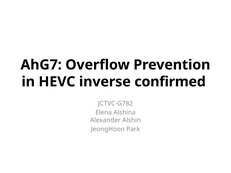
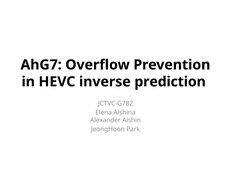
confirmed: confirmed -> prediction
